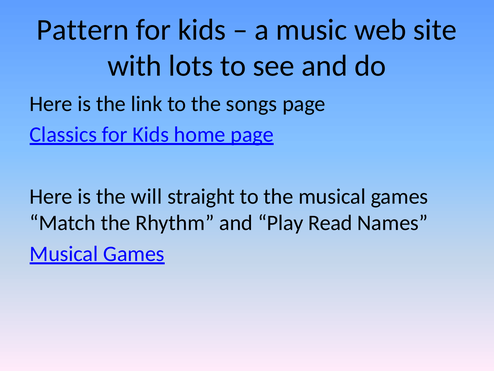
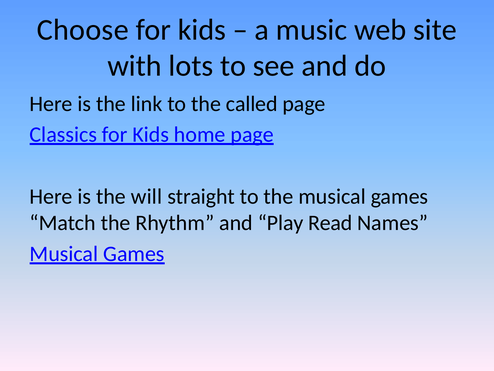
Pattern: Pattern -> Choose
songs: songs -> called
